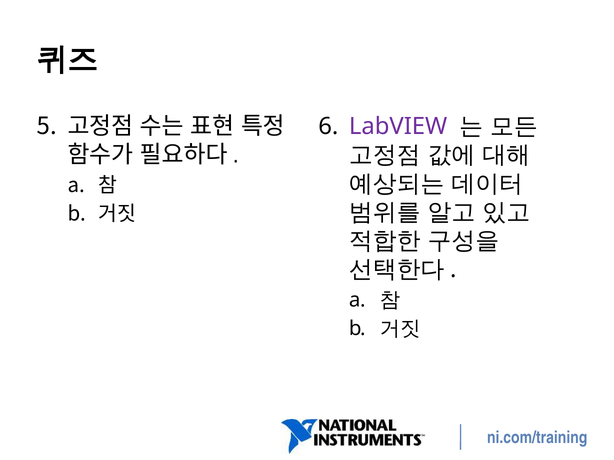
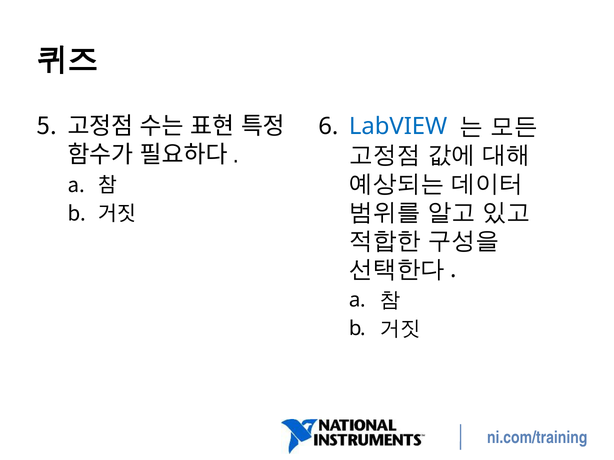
LabVIEW colour: purple -> blue
